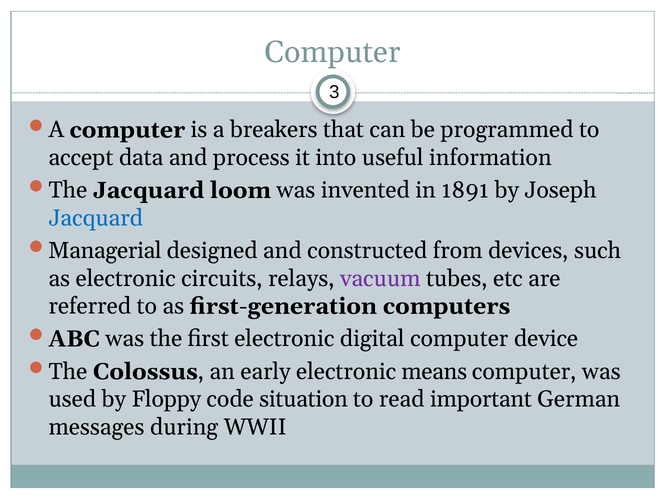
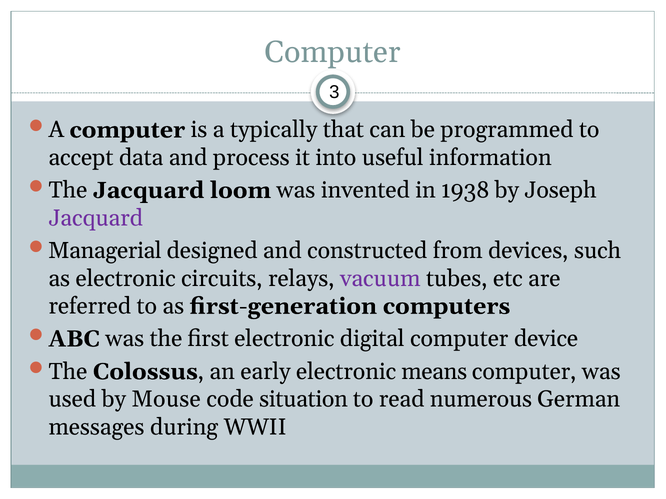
breakers: breakers -> typically
1891: 1891 -> 1938
Jacquard at (96, 218) colour: blue -> purple
Floppy: Floppy -> Mouse
important: important -> numerous
